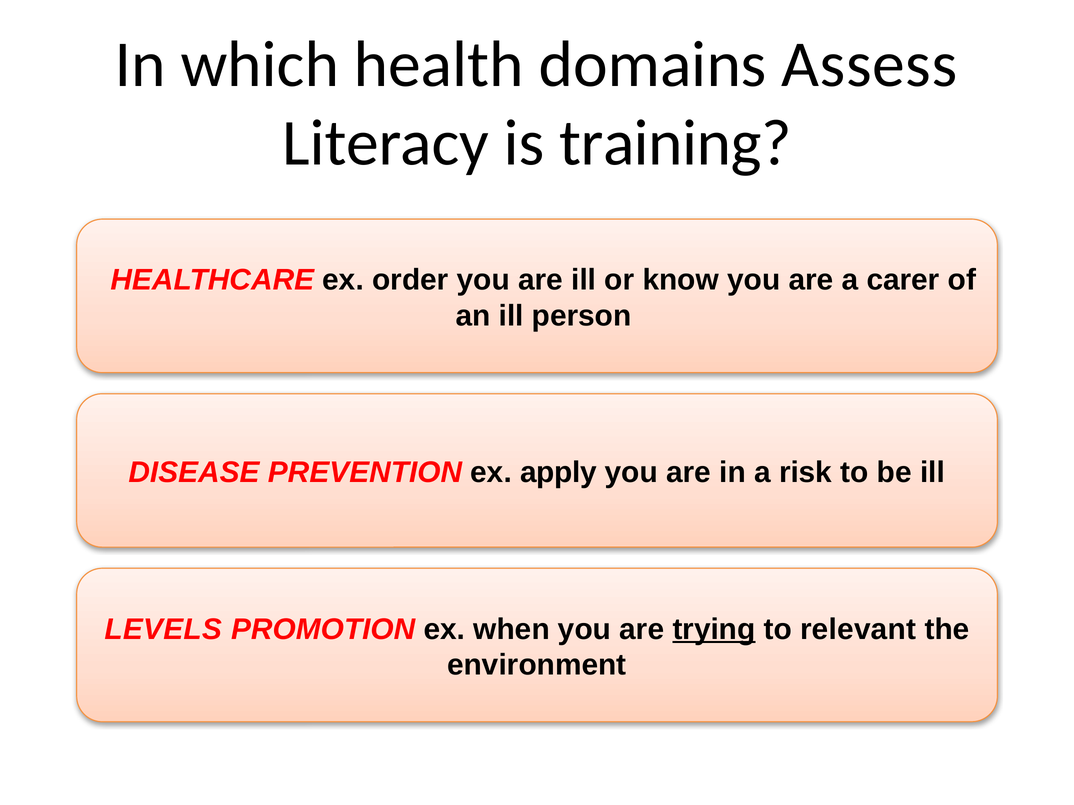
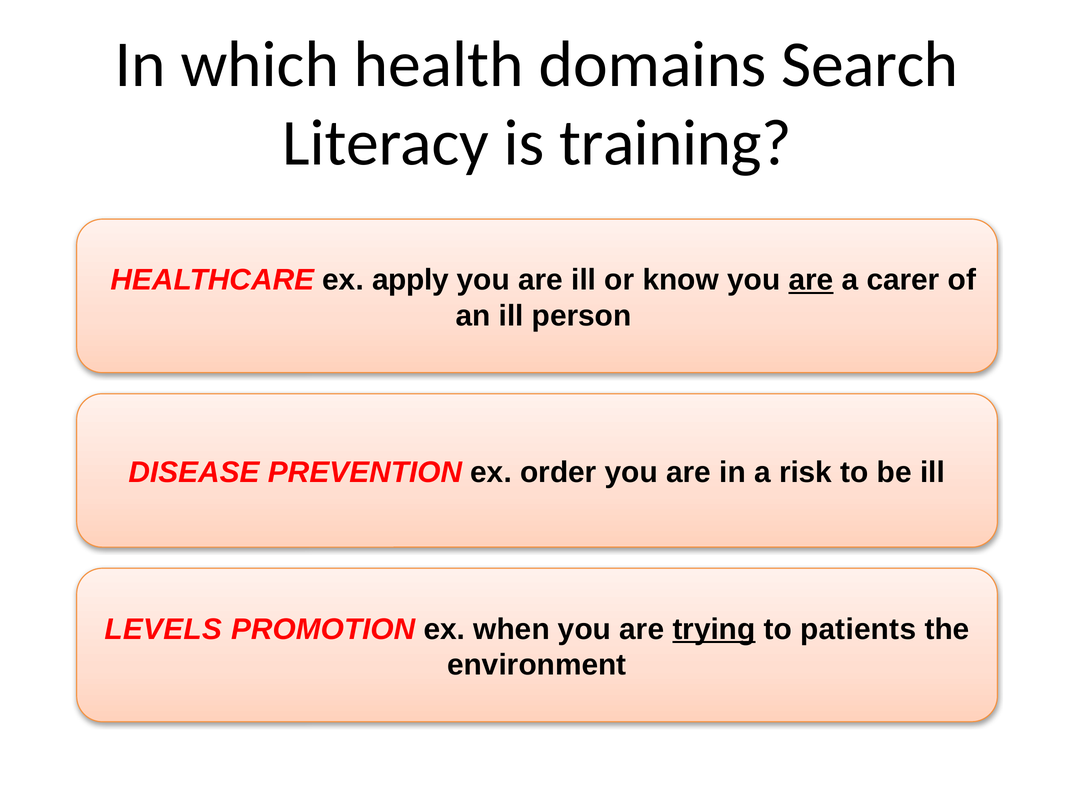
Assess: Assess -> Search
order: order -> apply
are at (811, 280) underline: none -> present
apply: apply -> order
relevant: relevant -> patients
